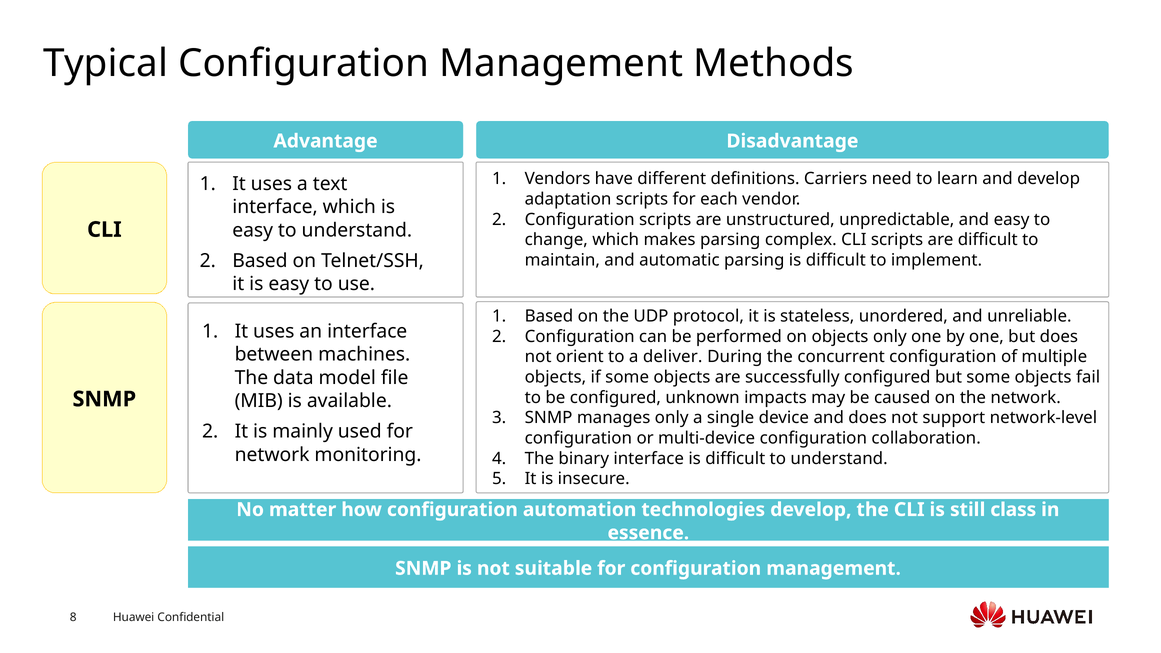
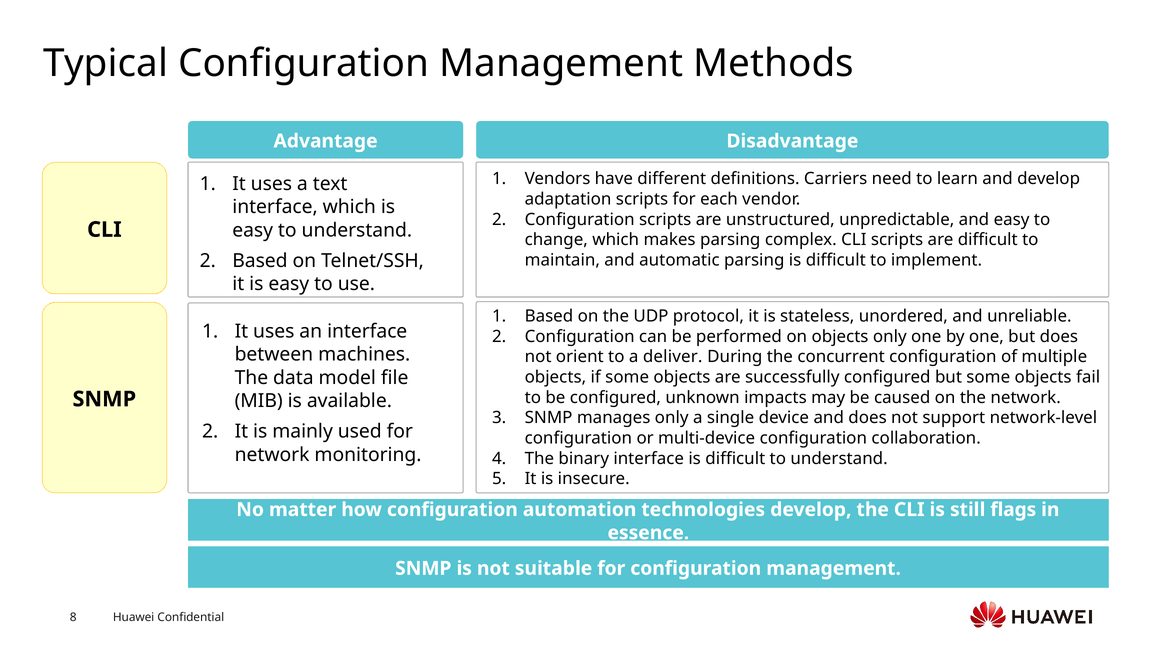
class: class -> flags
